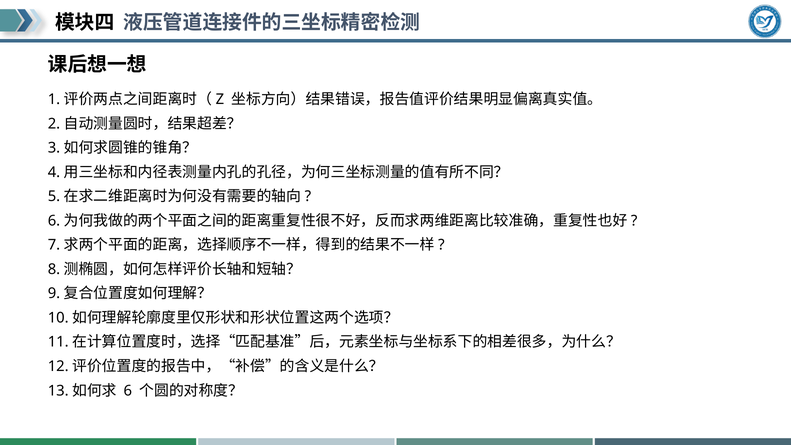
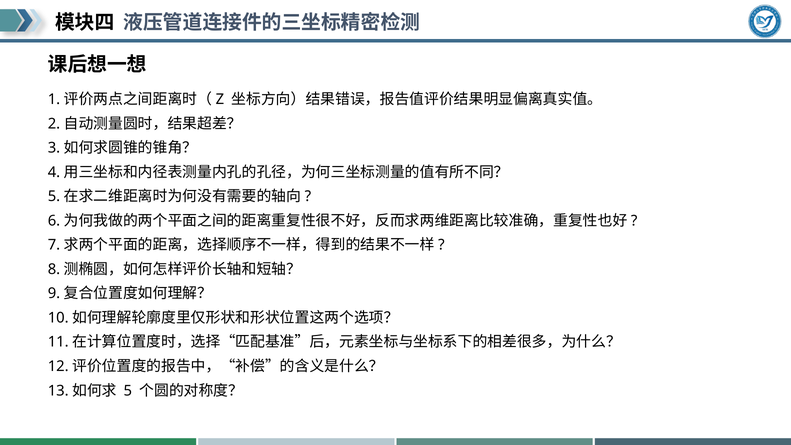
6: 6 -> 5
